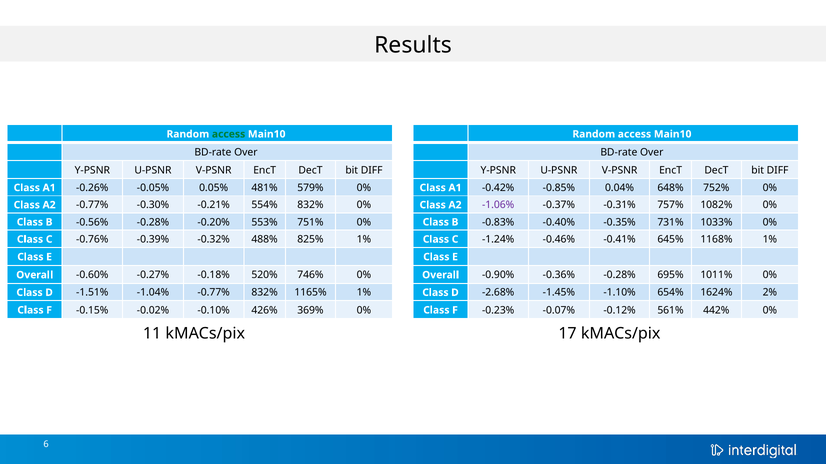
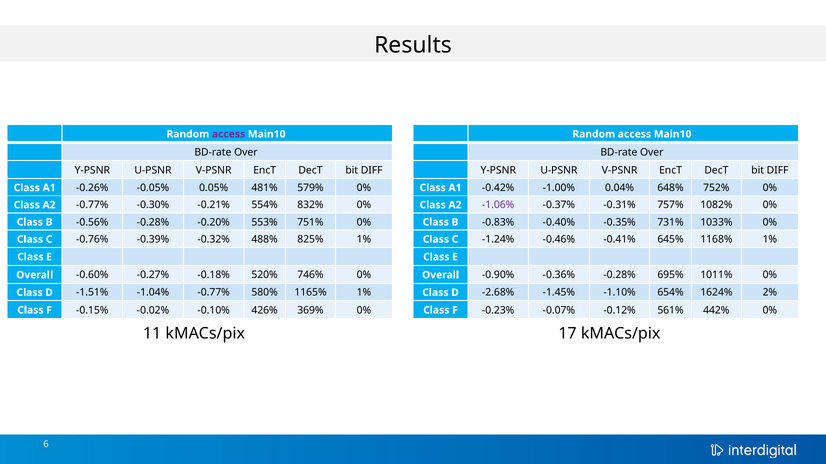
access at (229, 134) colour: green -> purple
-0.85%: -0.85% -> -1.00%
-0.77% 832%: 832% -> 580%
